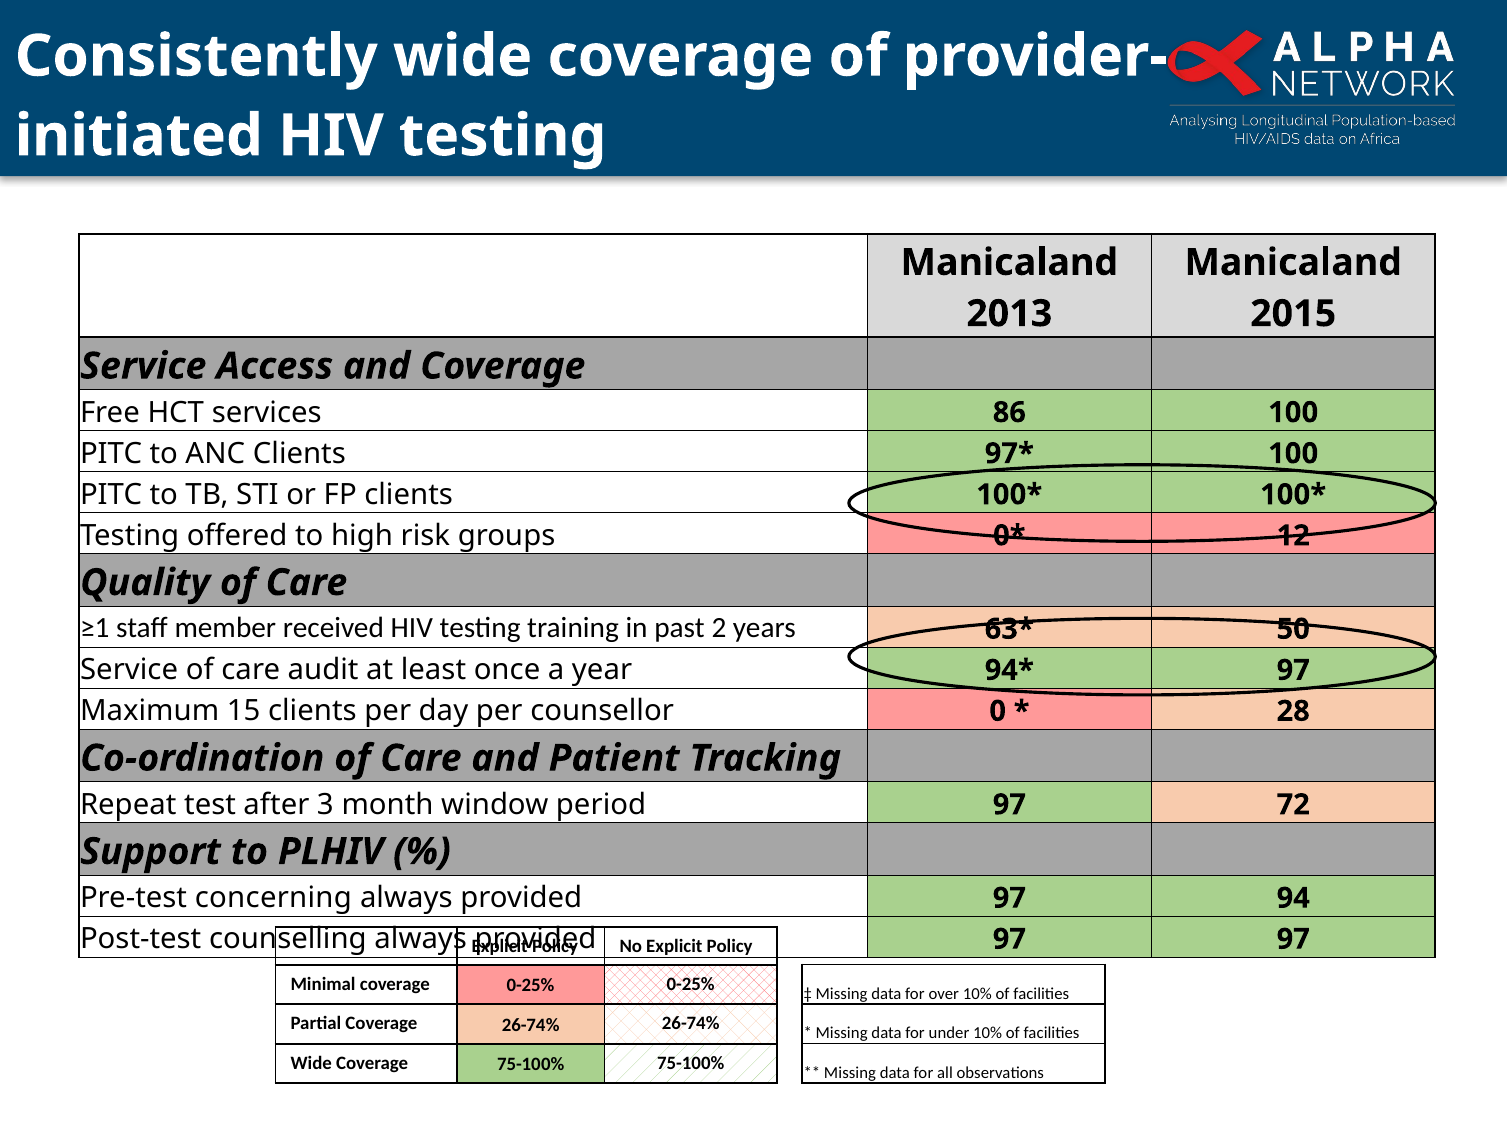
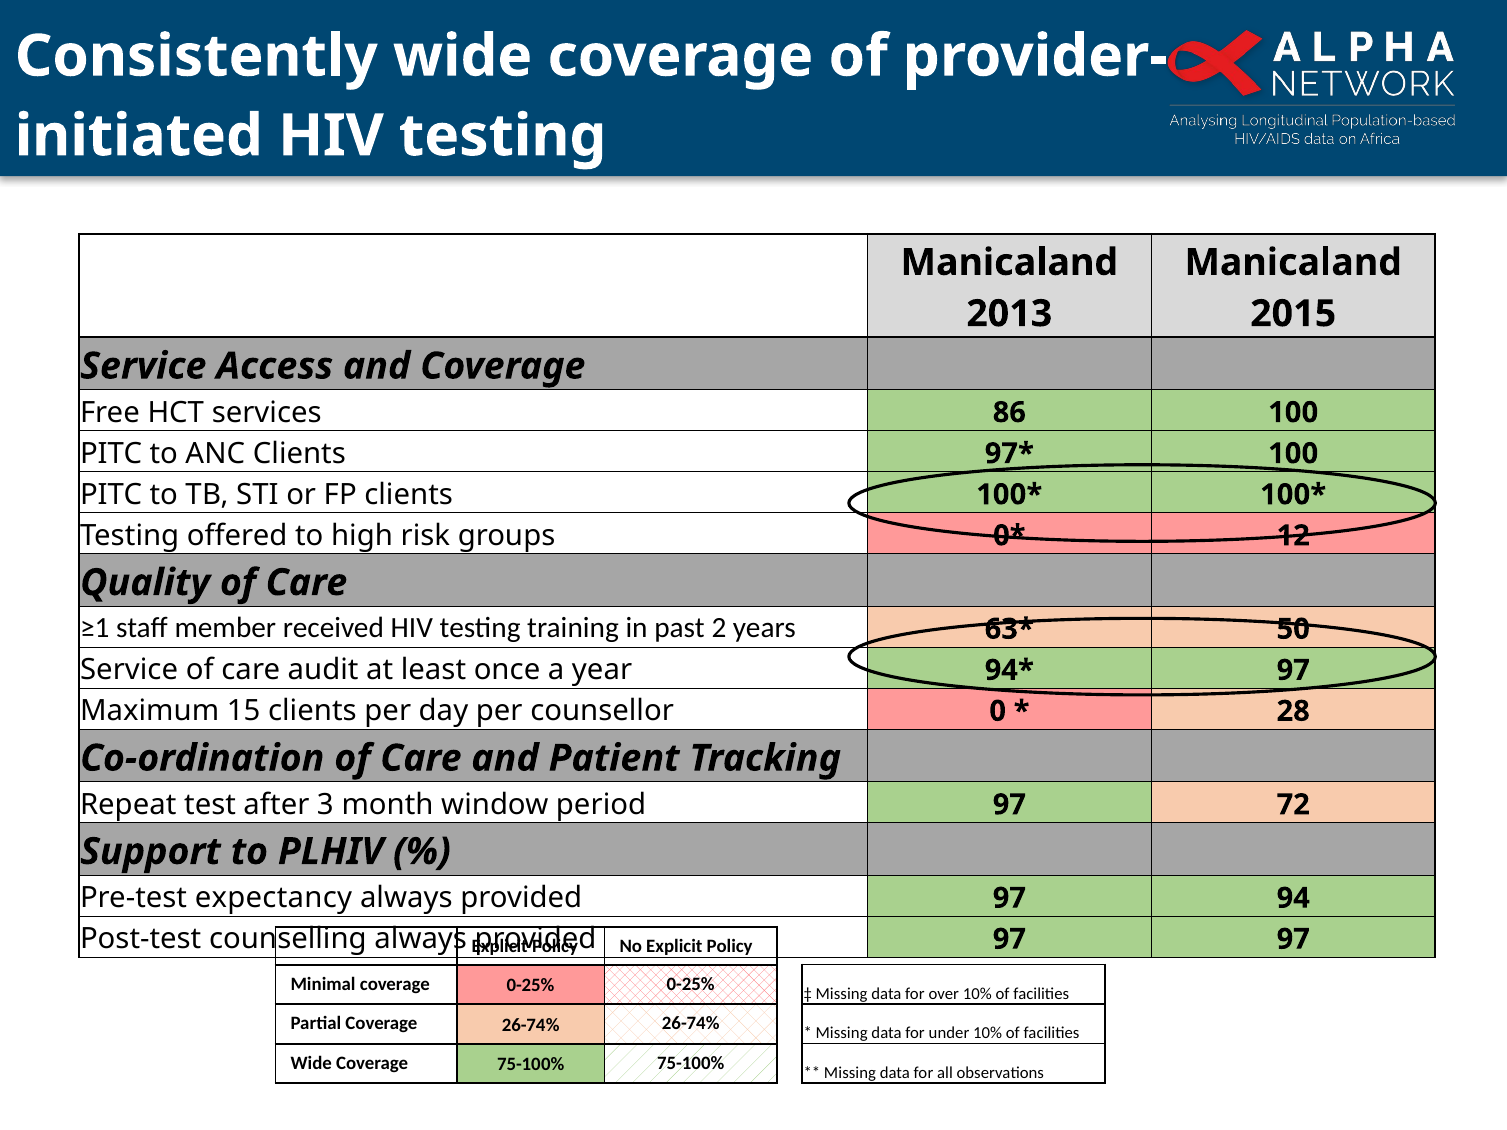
concerning: concerning -> expectancy
